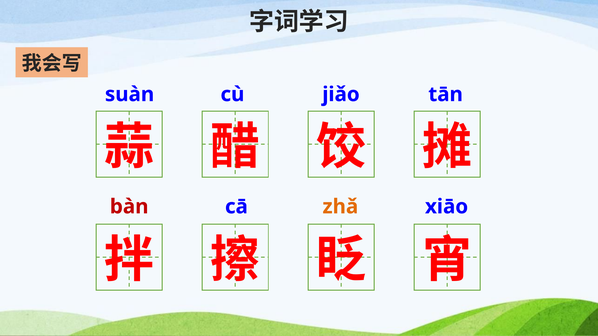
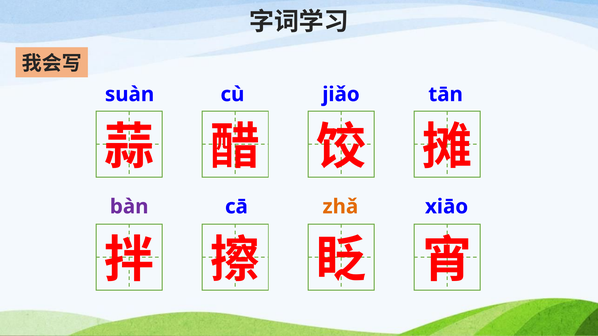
bàn colour: red -> purple
